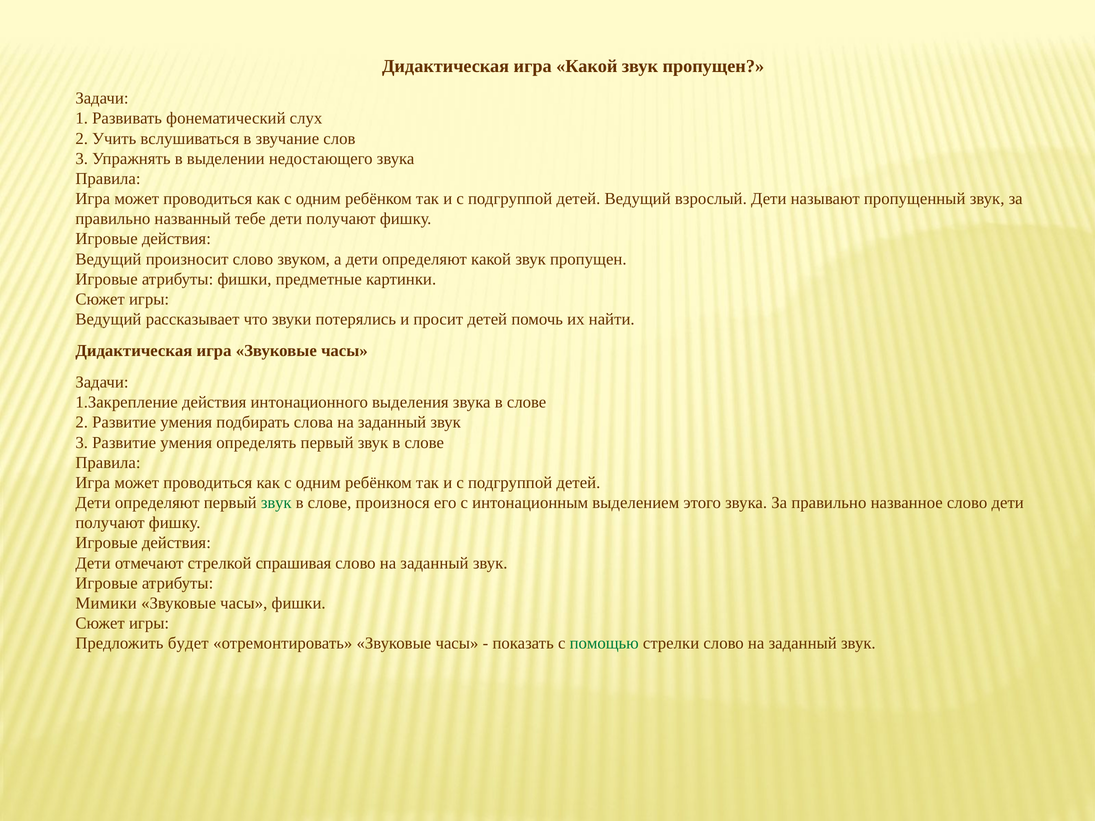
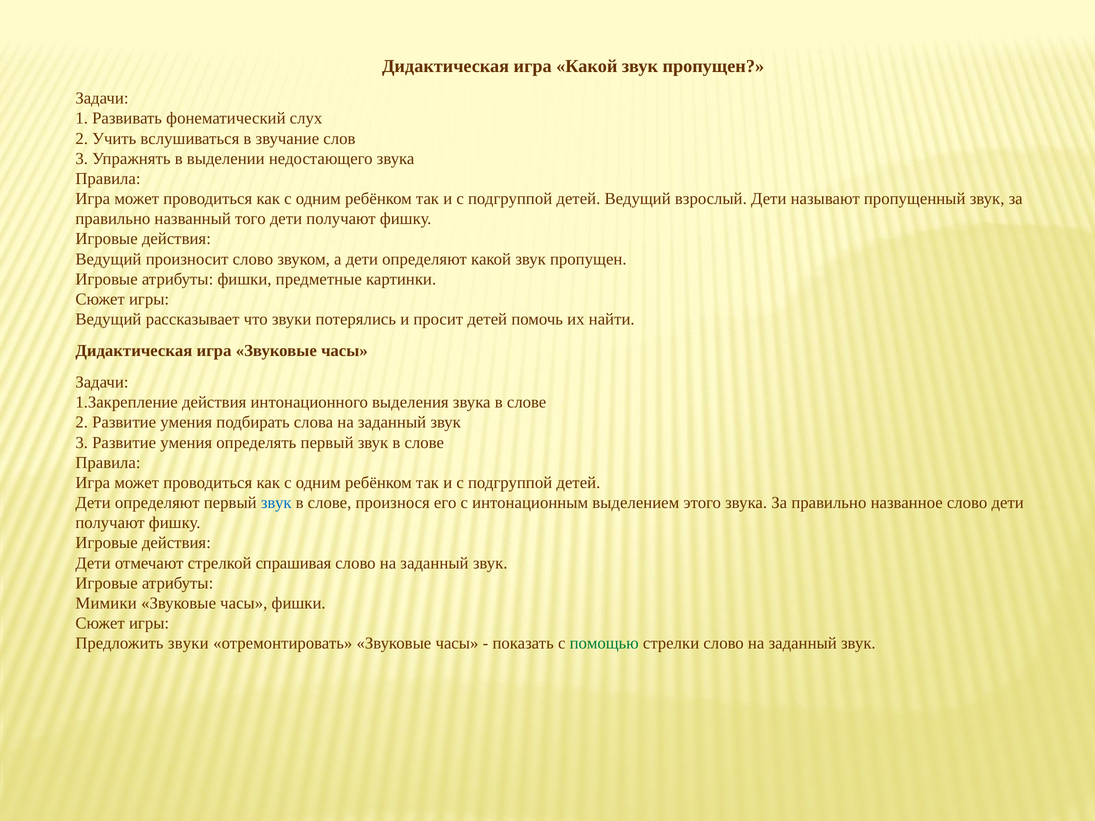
тебе: тебе -> того
звук at (276, 503) colour: green -> blue
Предложить будет: будет -> звуки
